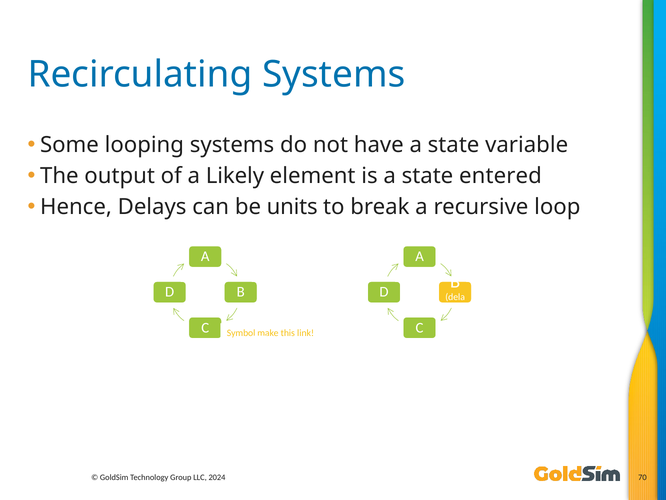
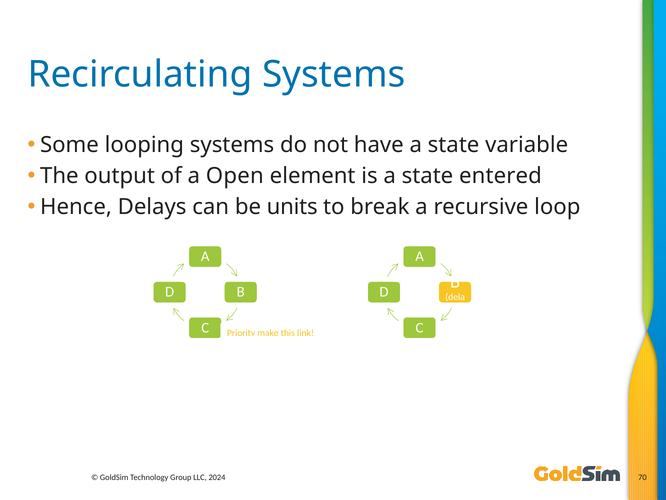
Likely: Likely -> Open
Symbol: Symbol -> Priority
